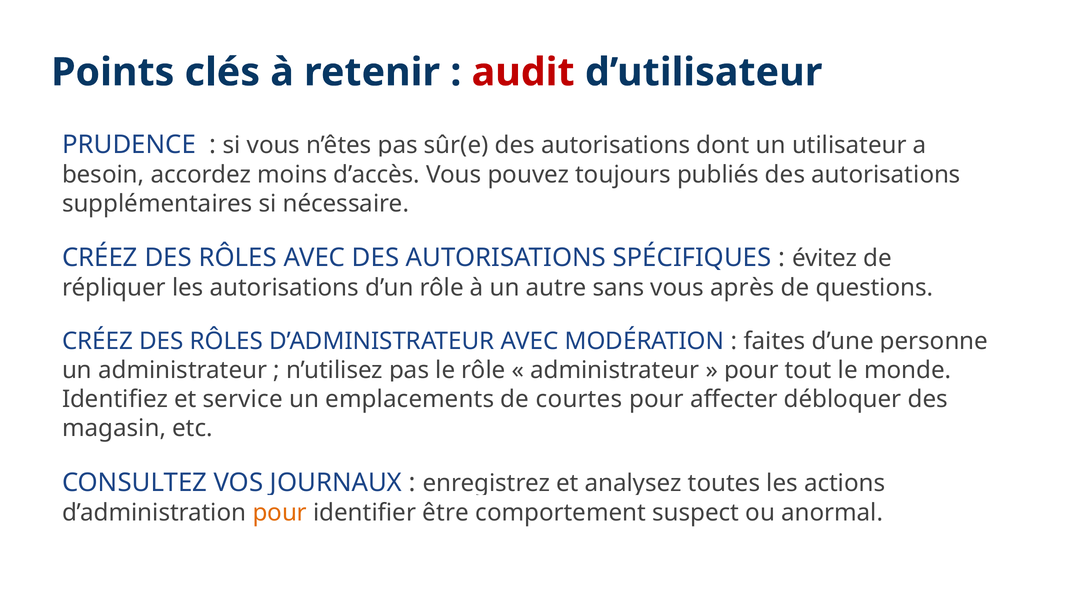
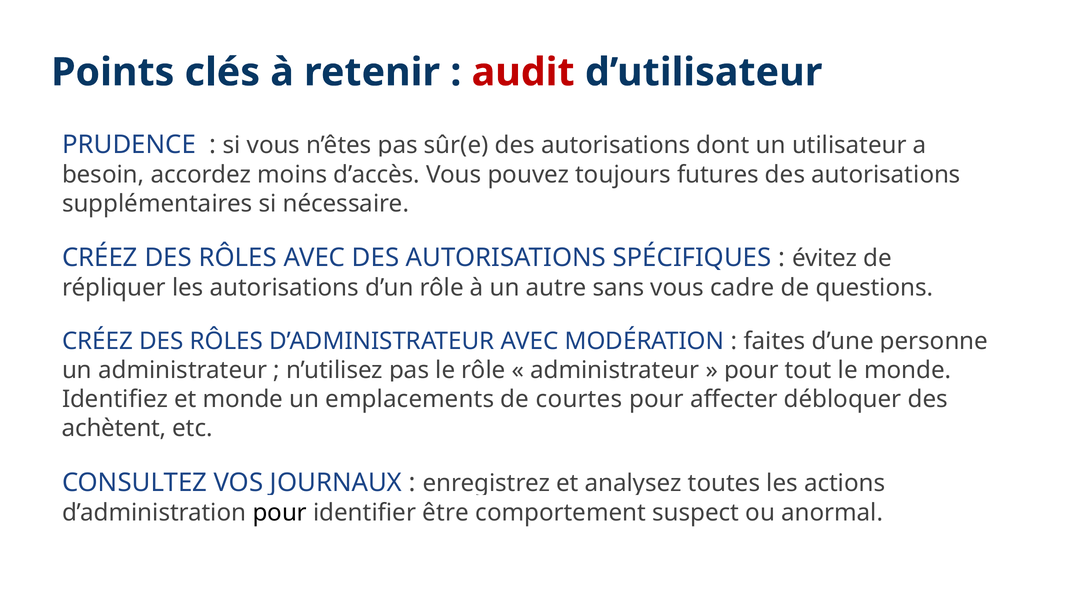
publiés: publiés -> futures
après: après -> cadre
service at (243, 399): service -> monde
magasin: magasin -> achètent
pour at (280, 513) colour: orange -> black
